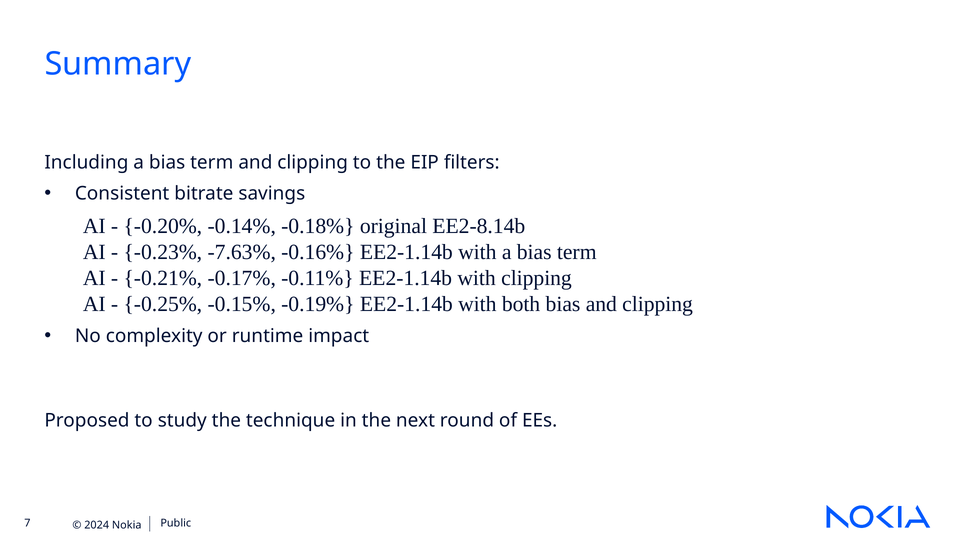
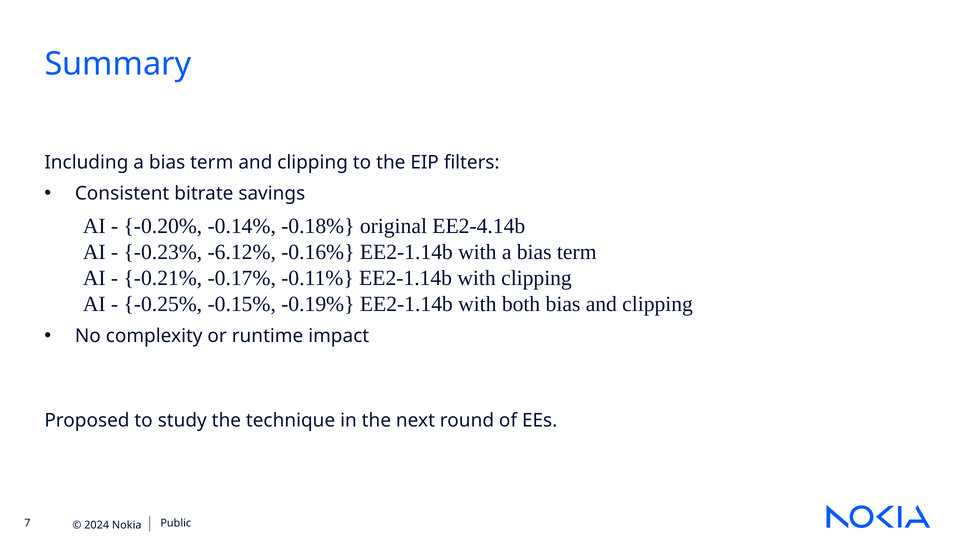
EE2-8.14b: EE2-8.14b -> EE2-4.14b
-7.63%: -7.63% -> -6.12%
